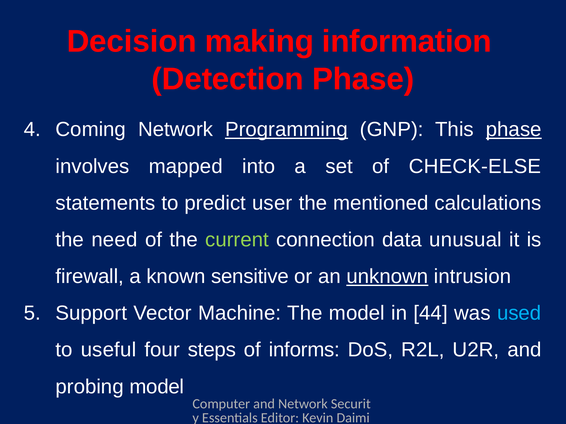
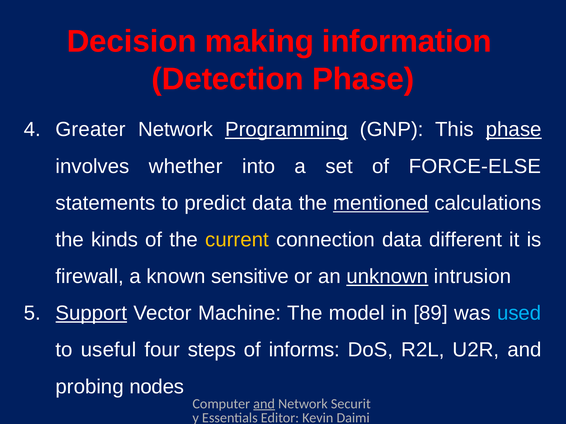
Coming: Coming -> Greater
mapped: mapped -> whether
CHECK-ELSE: CHECK-ELSE -> FORCE-ELSE
predict user: user -> data
mentioned underline: none -> present
need: need -> kinds
current colour: light green -> yellow
unusual: unusual -> different
Support underline: none -> present
44: 44 -> 89
probing model: model -> nodes
and at (264, 404) underline: none -> present
